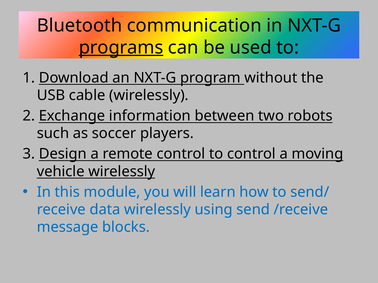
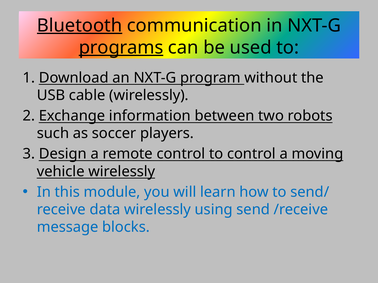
Bluetooth underline: none -> present
